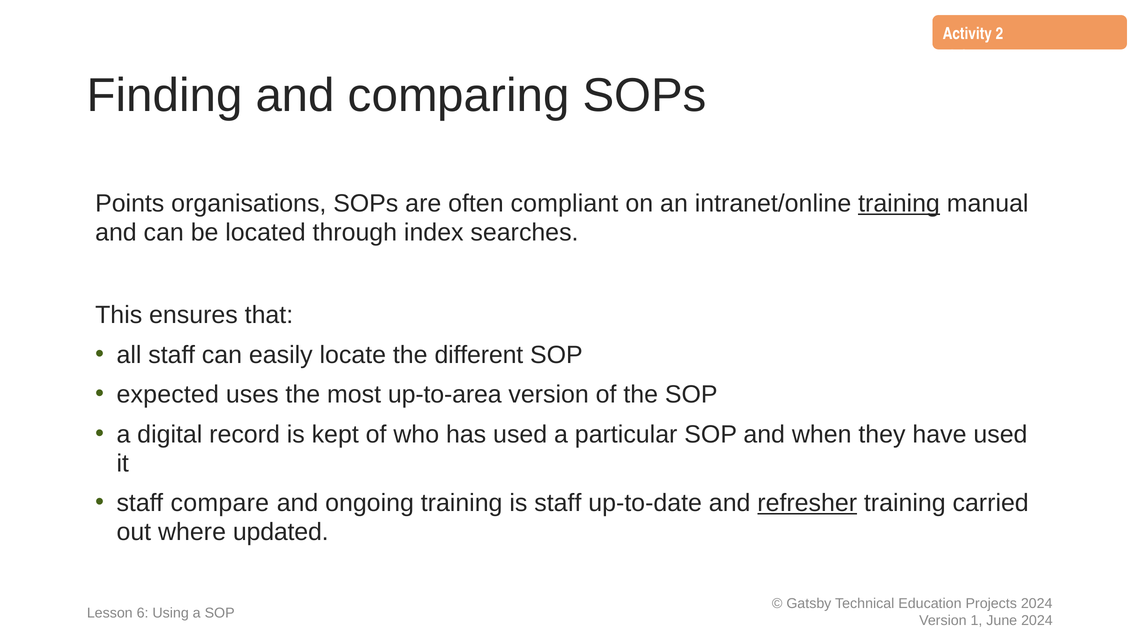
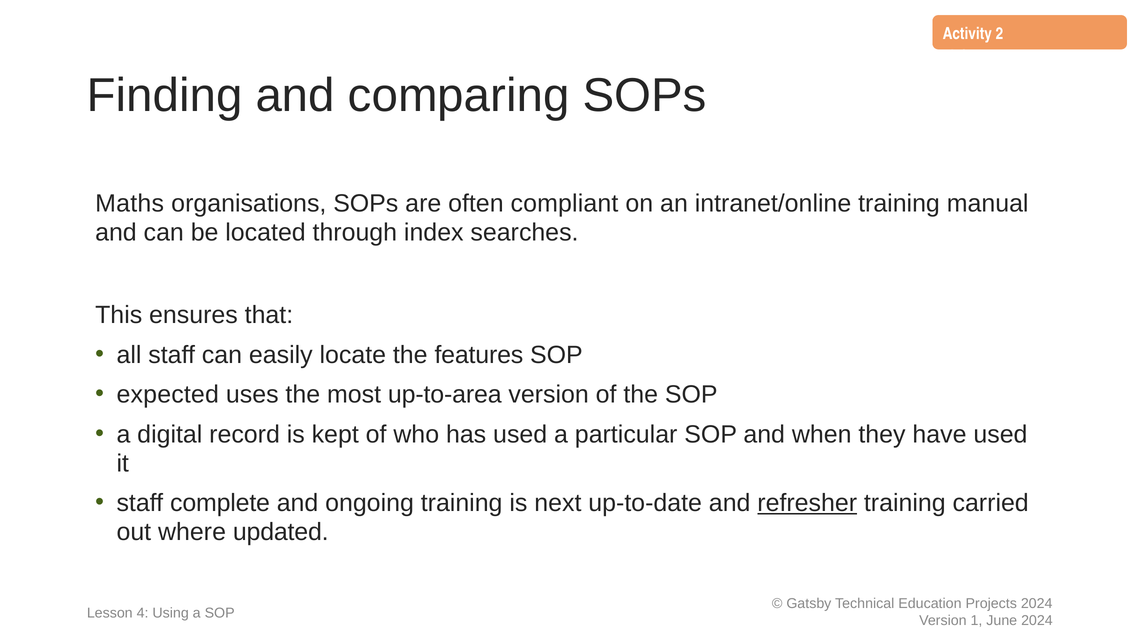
Points: Points -> Maths
training at (899, 203) underline: present -> none
different: different -> features
compare: compare -> complete
is staff: staff -> next
6: 6 -> 4
